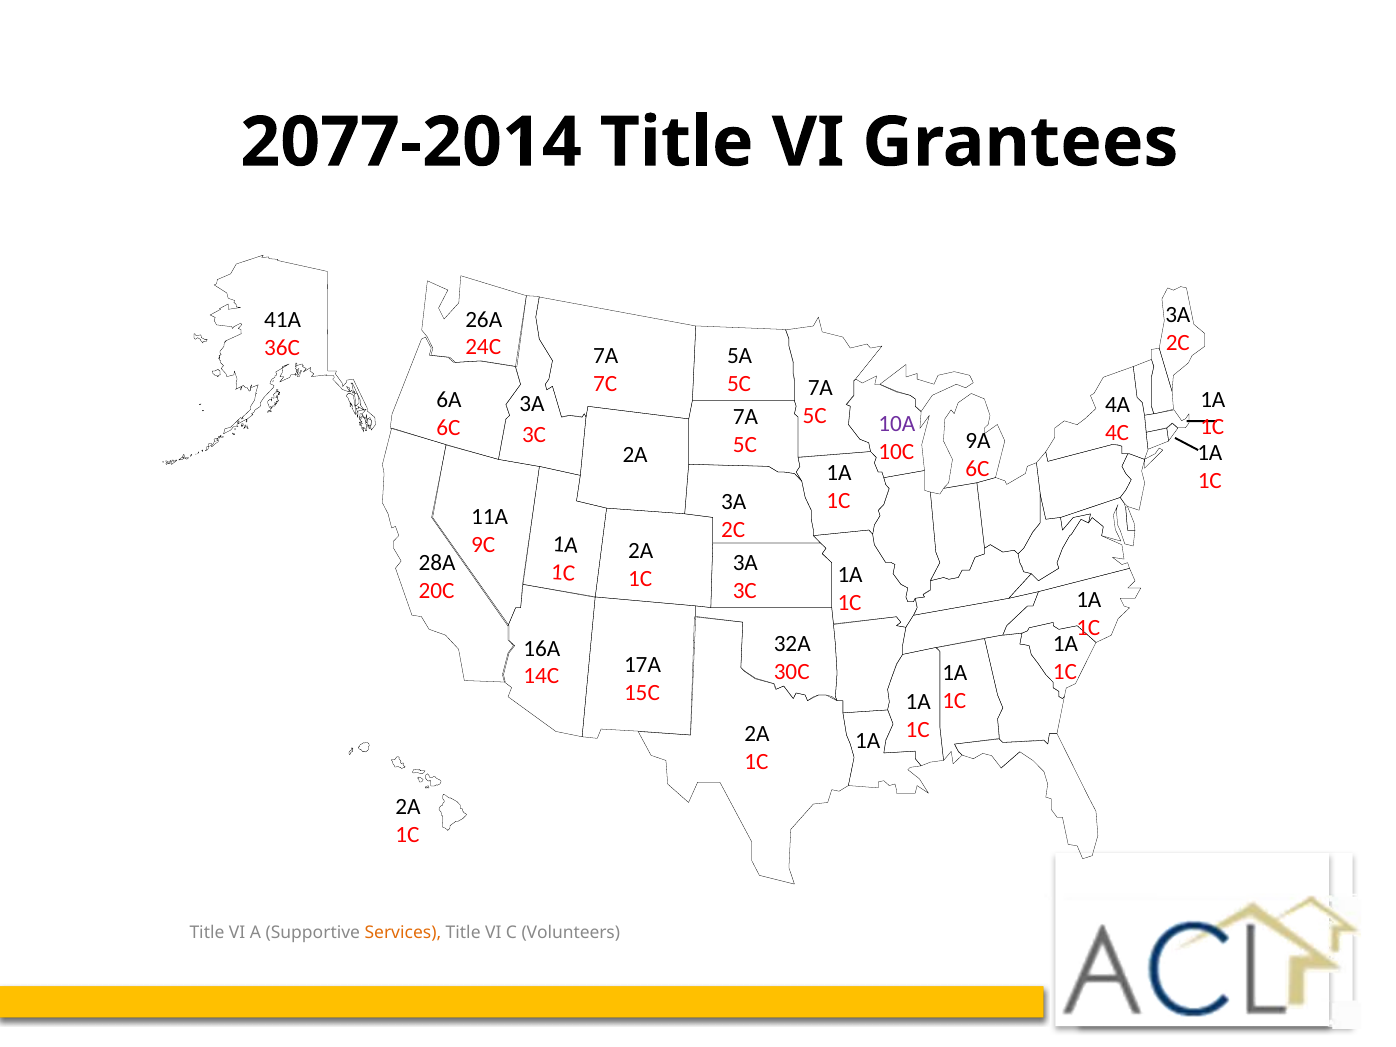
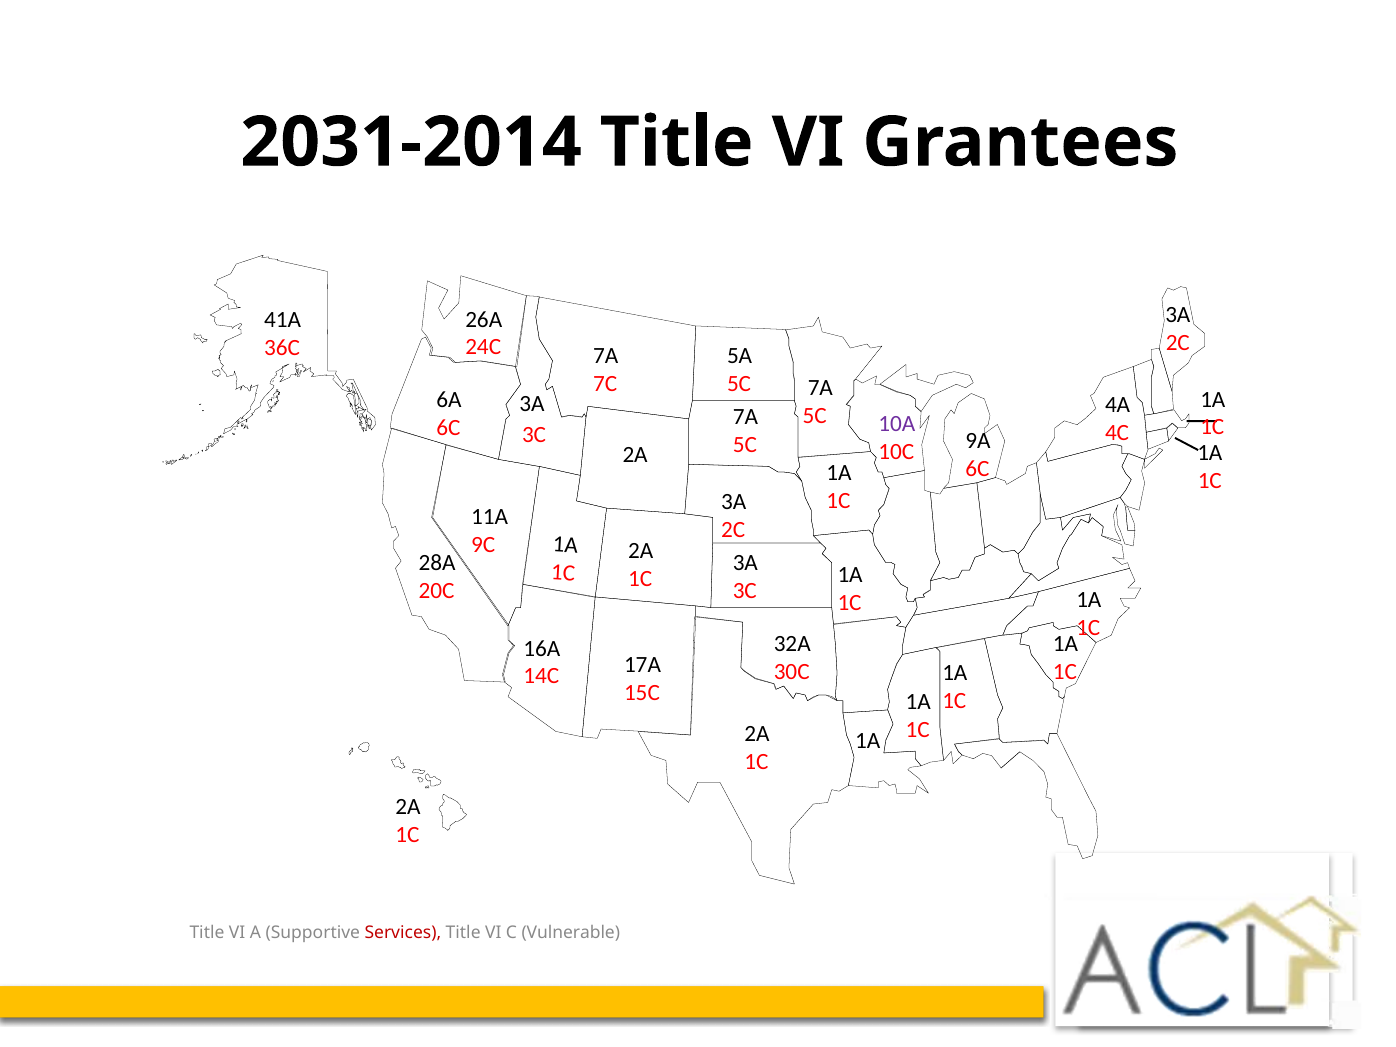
2077-2014: 2077-2014 -> 2031-2014
Services colour: orange -> red
Volunteers: Volunteers -> Vulnerable
